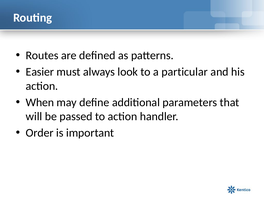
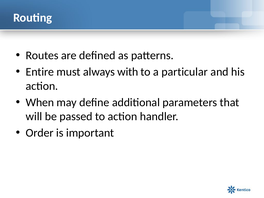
Easier: Easier -> Entire
look: look -> with
